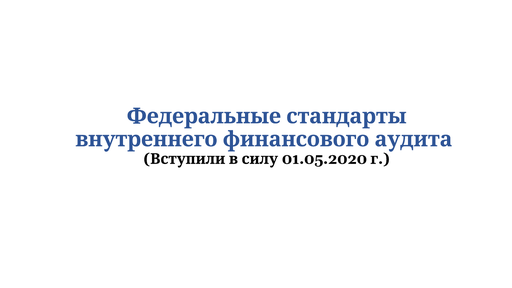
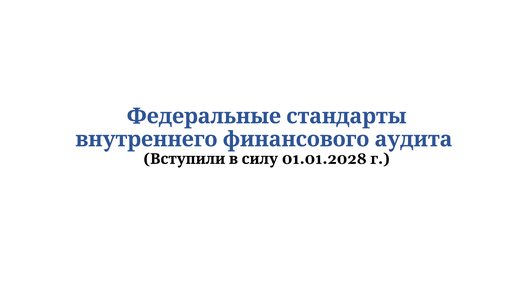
01.05.2020: 01.05.2020 -> 01.01.2028
